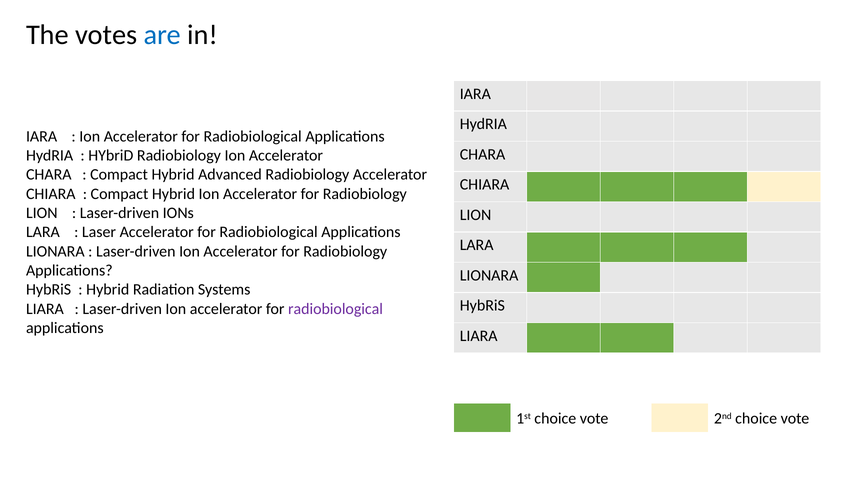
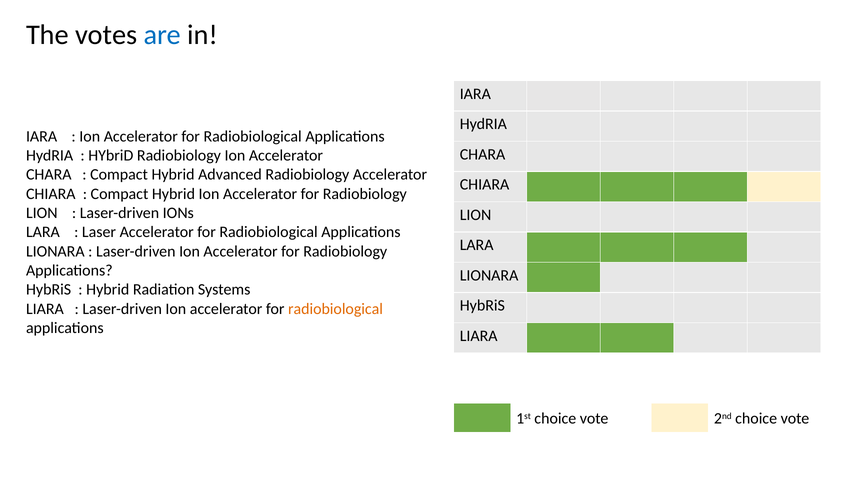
radiobiological at (335, 309) colour: purple -> orange
